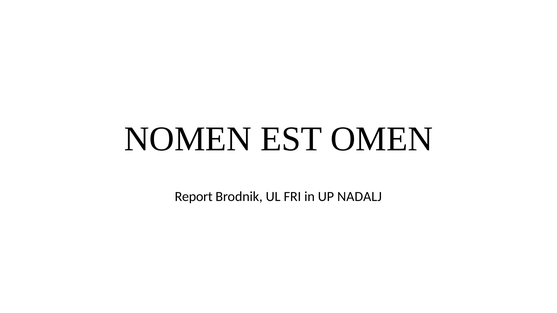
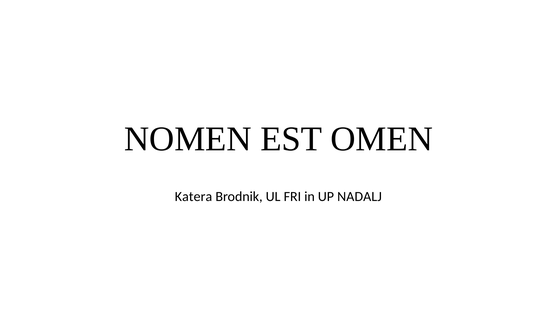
Report: Report -> Katera
